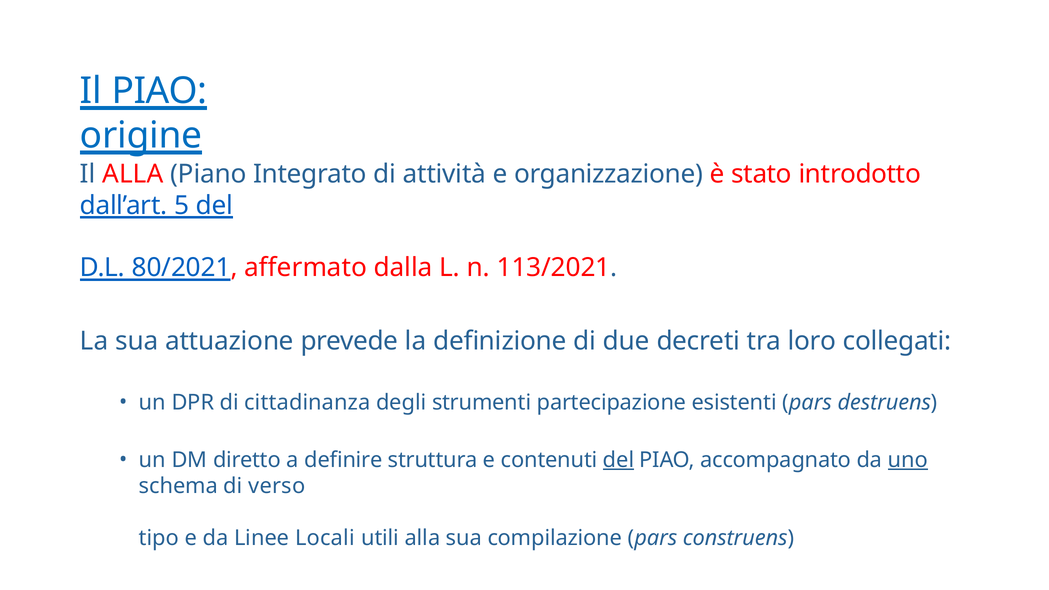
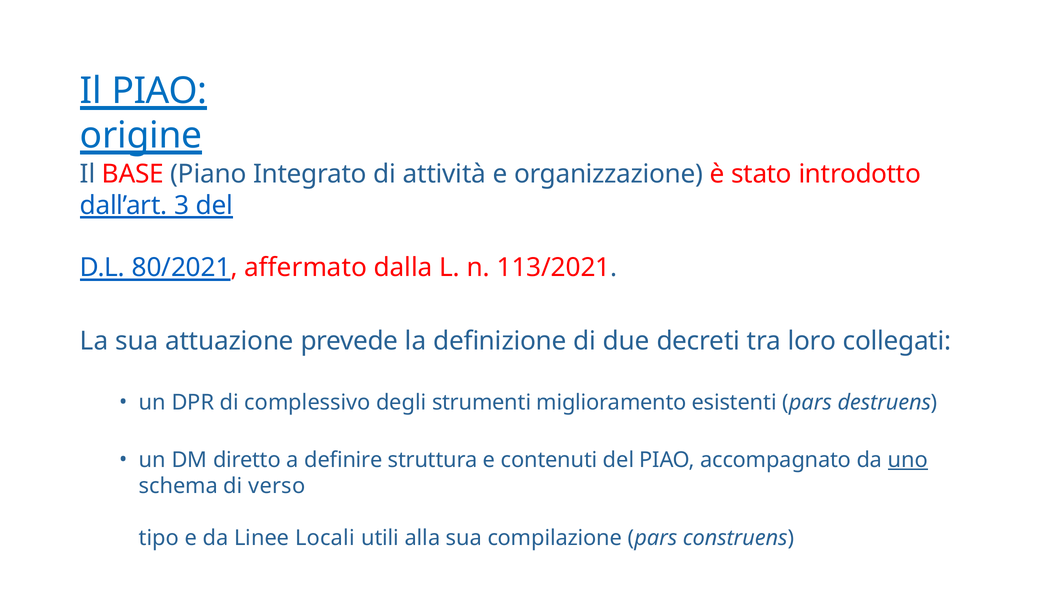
Il ALLA: ALLA -> BASE
5: 5 -> 3
cittadinanza: cittadinanza -> complessivo
partecipazione: partecipazione -> miglioramento
del at (619, 460) underline: present -> none
